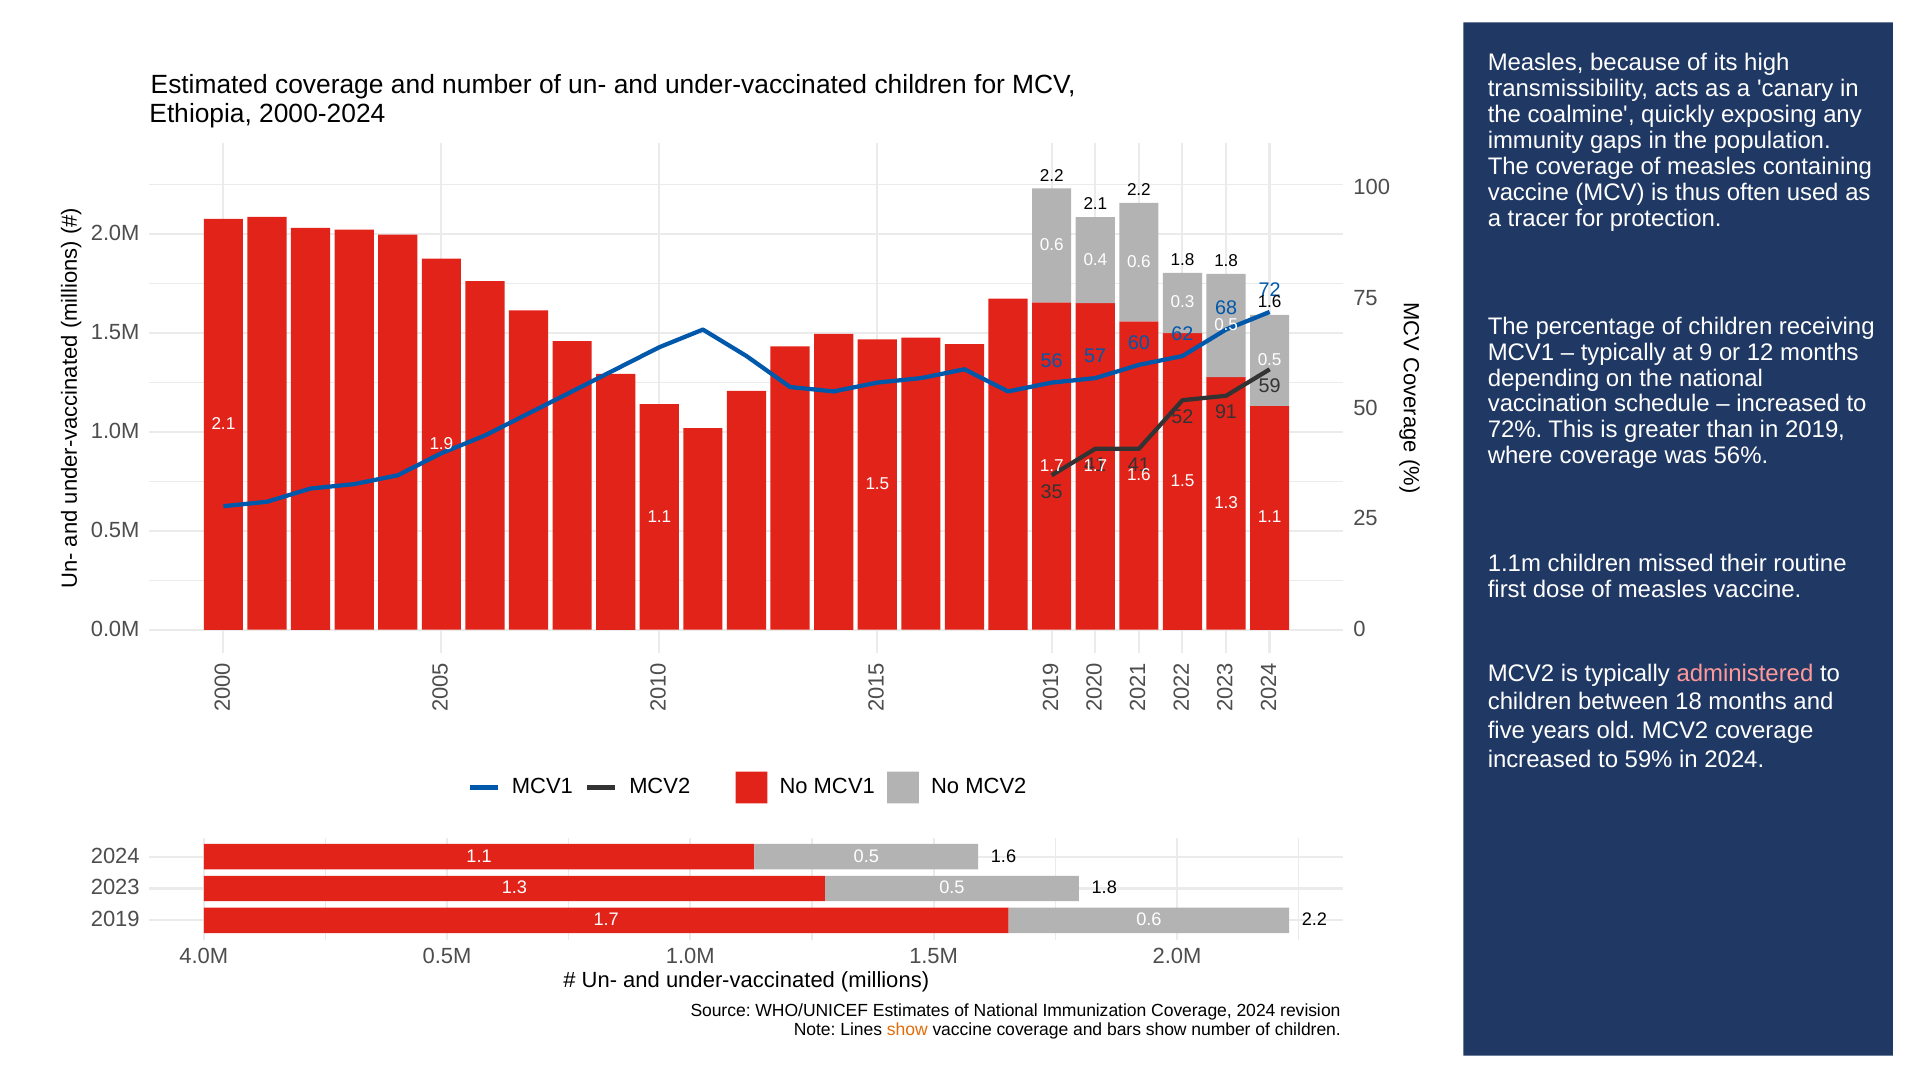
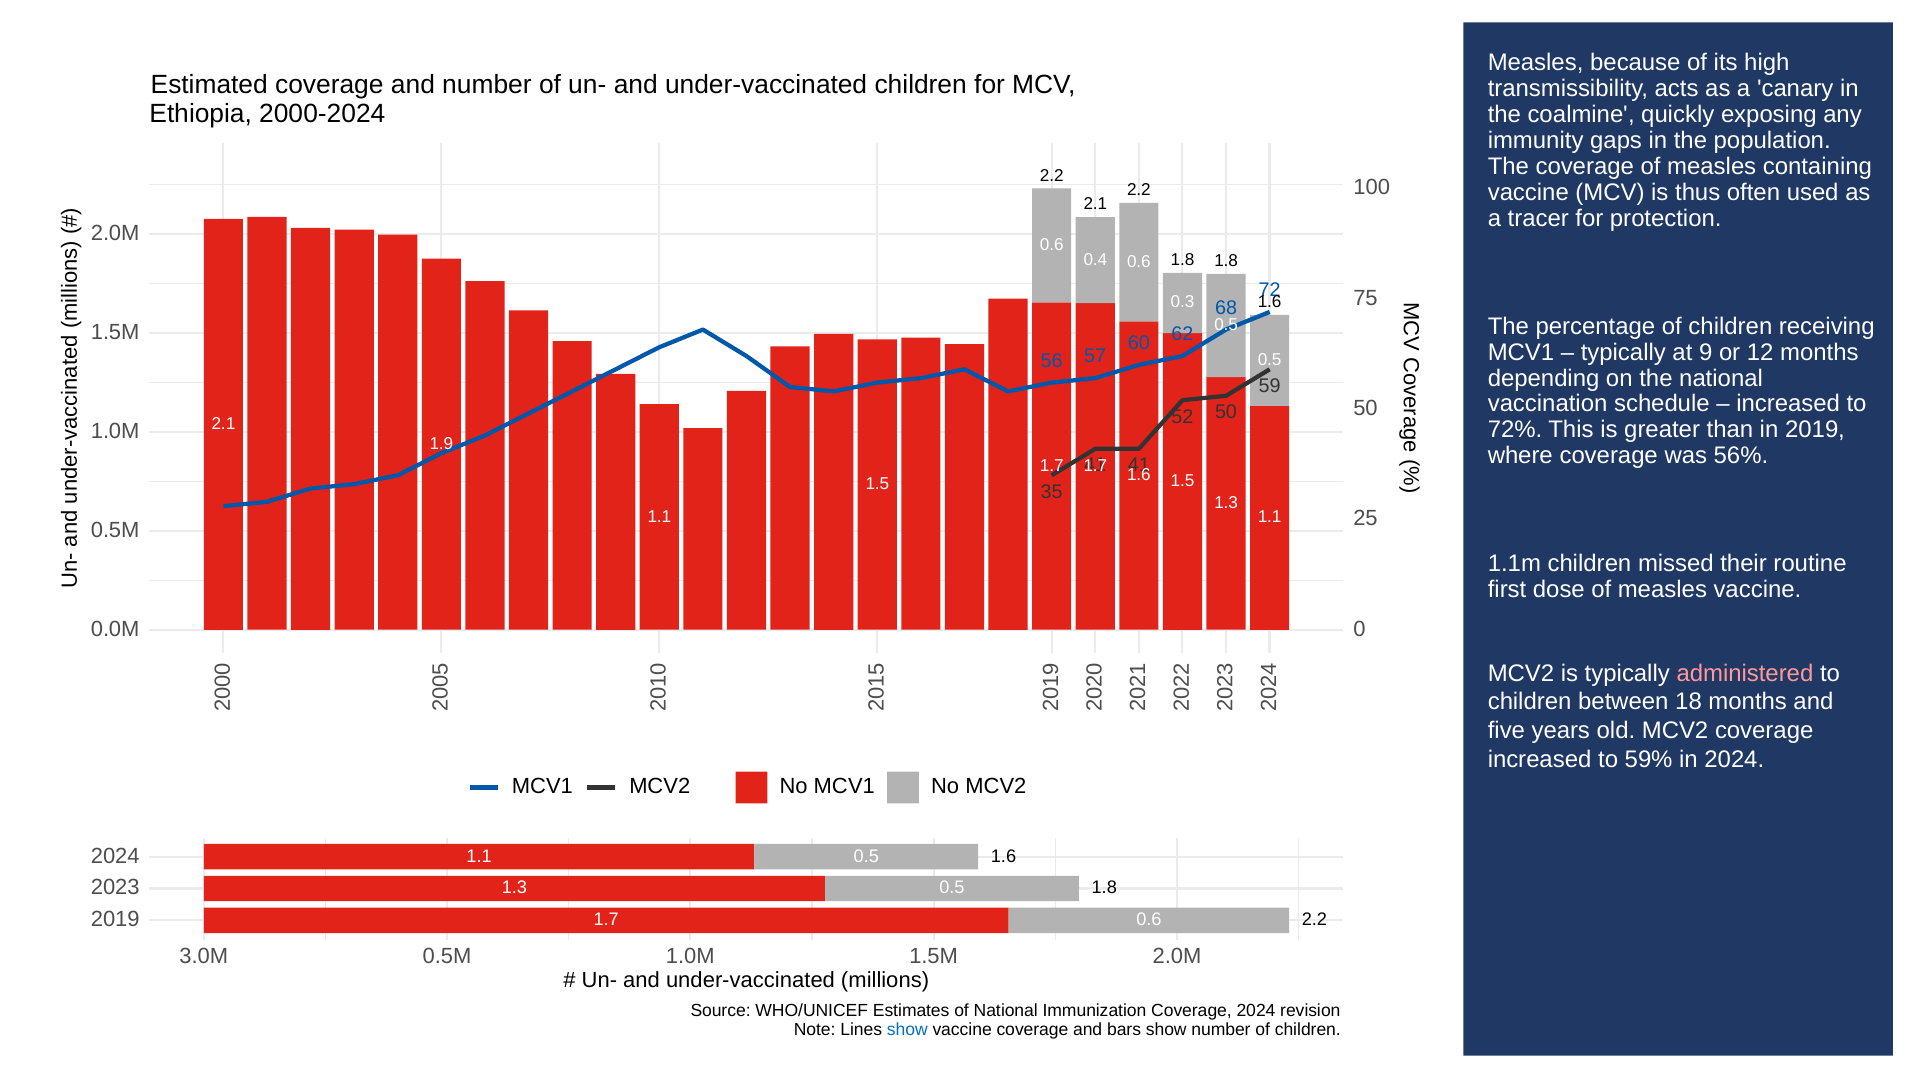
52 91: 91 -> 50
4.0M: 4.0M -> 3.0M
show at (907, 1030) colour: orange -> blue
